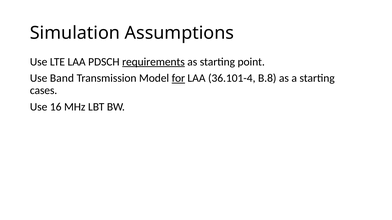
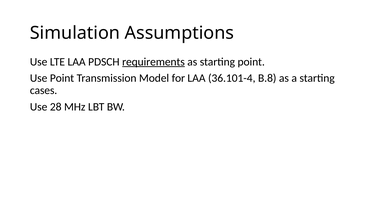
Use Band: Band -> Point
for underline: present -> none
16: 16 -> 28
